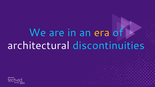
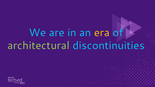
architectural colour: white -> light green
